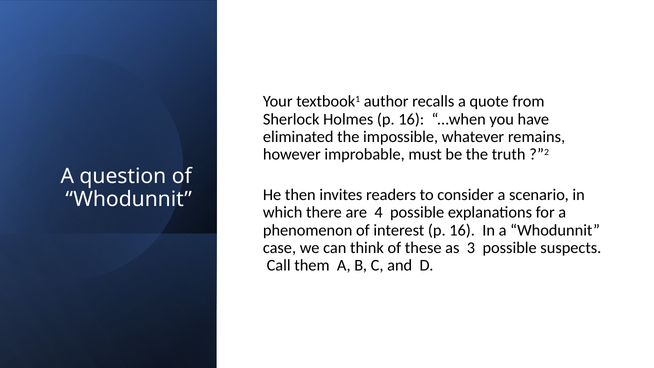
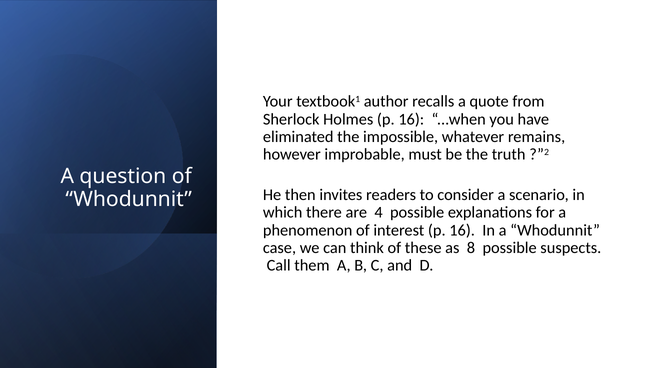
3: 3 -> 8
